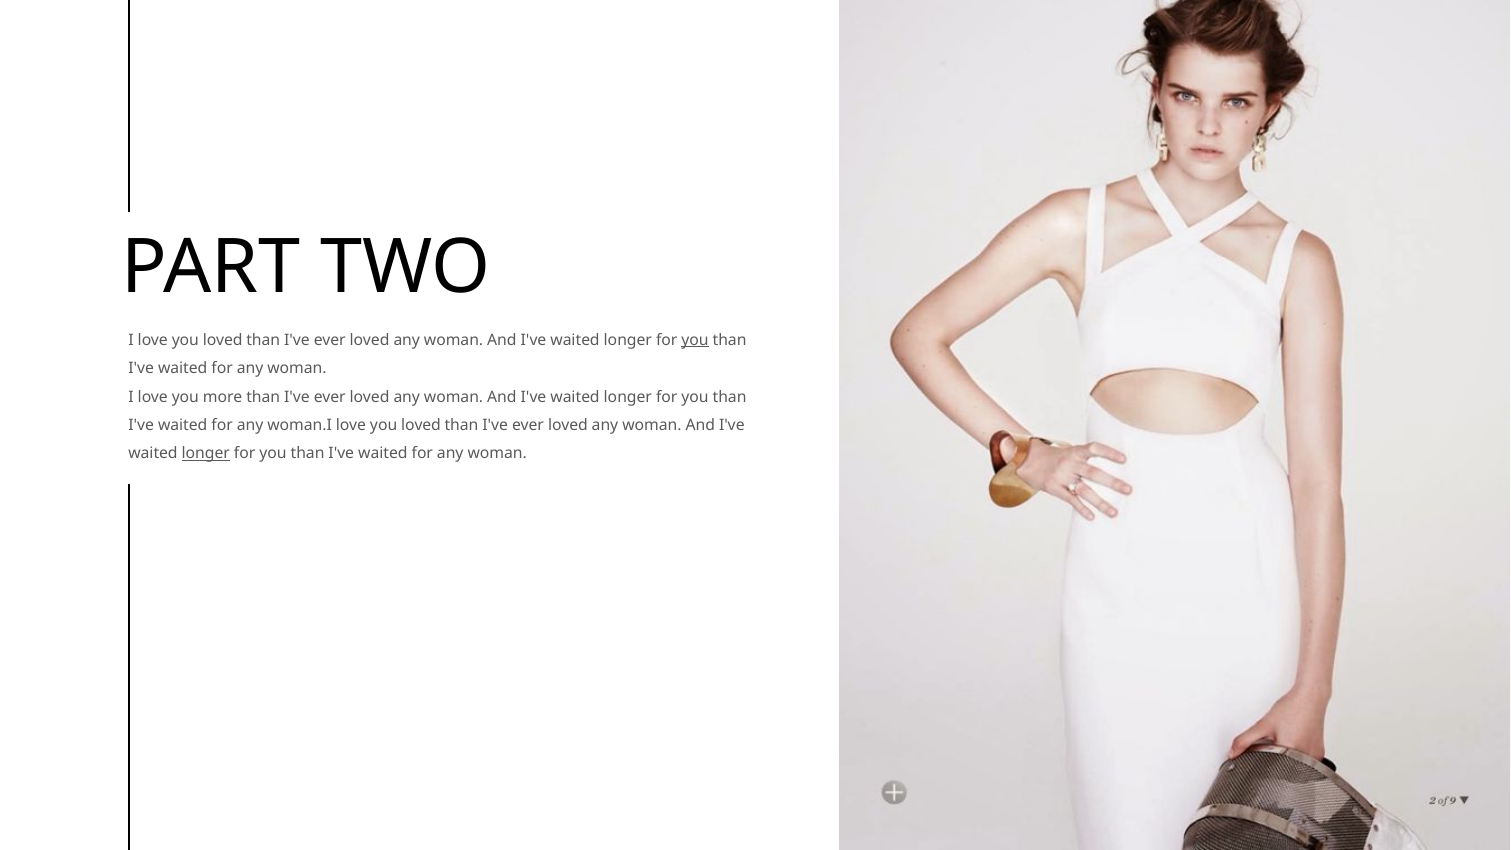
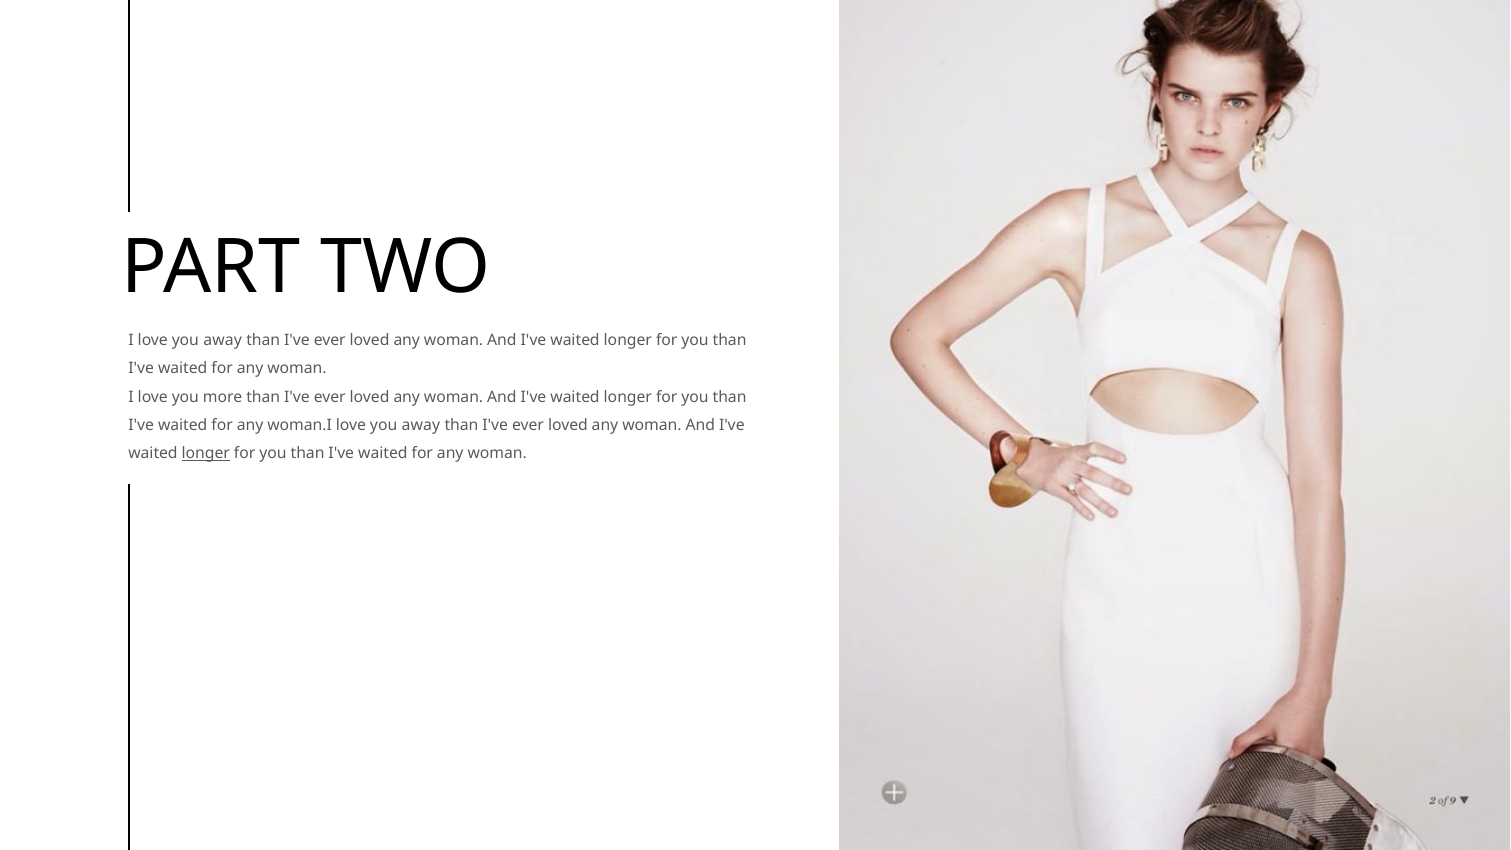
I love you loved: loved -> away
you at (695, 340) underline: present -> none
woman.I love you loved: loved -> away
